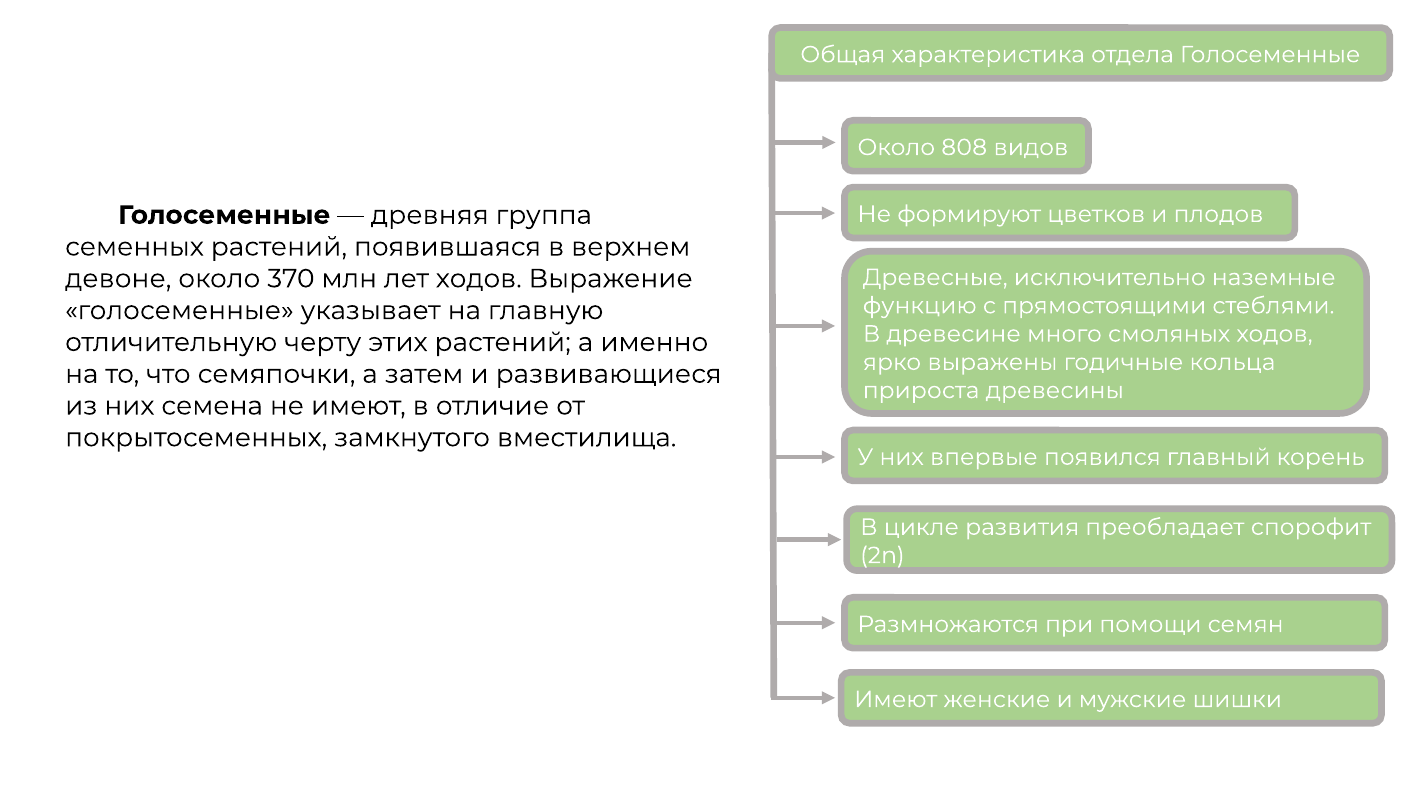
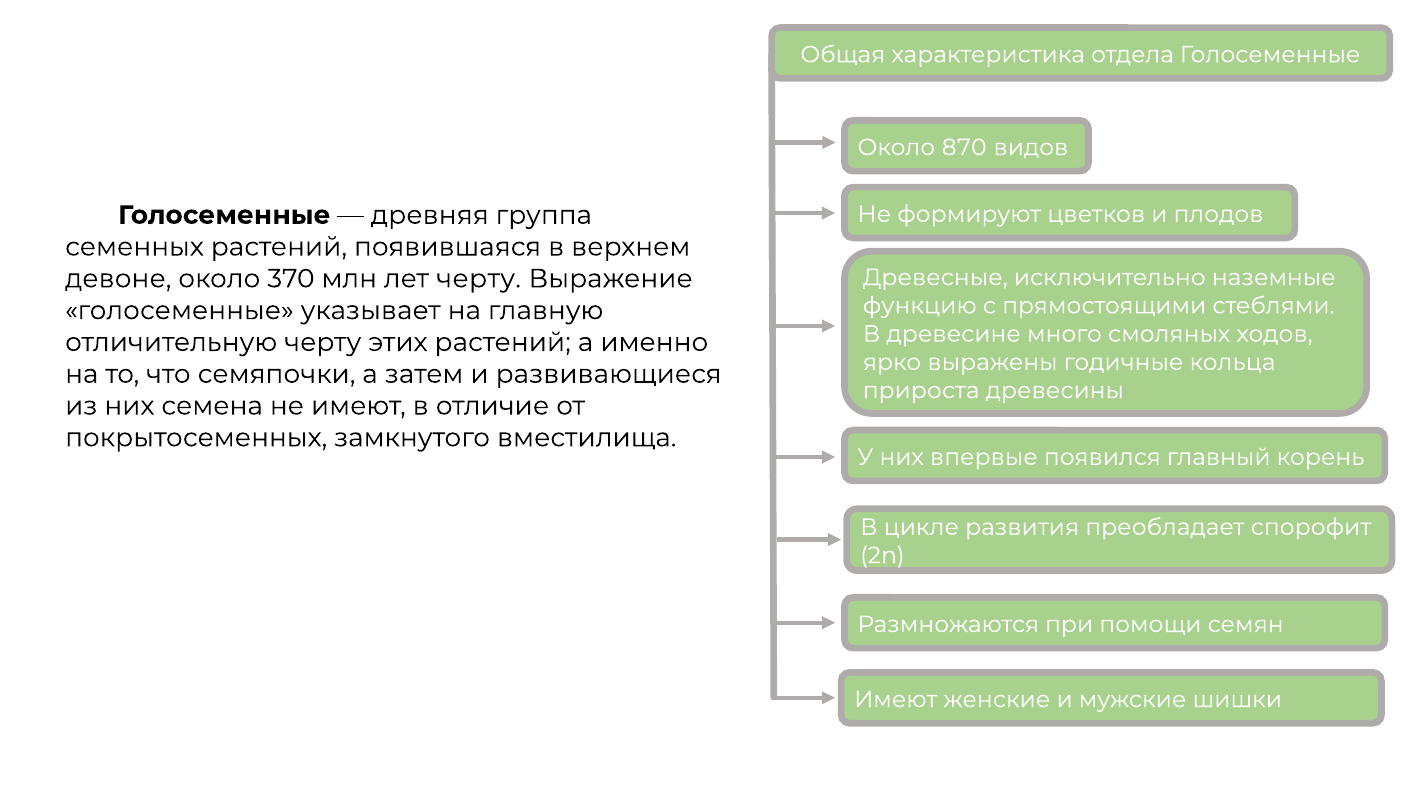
808: 808 -> 870
лет ходов: ходов -> черту
